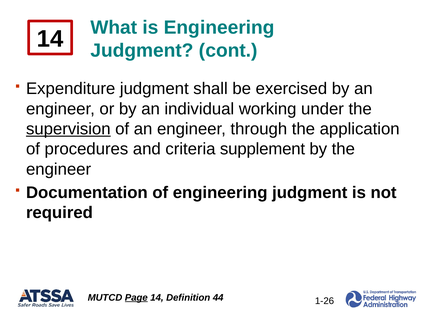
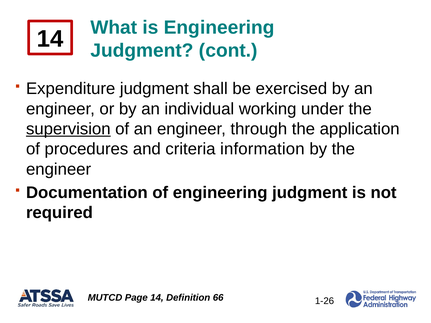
supplement: supplement -> information
Page underline: present -> none
44: 44 -> 66
